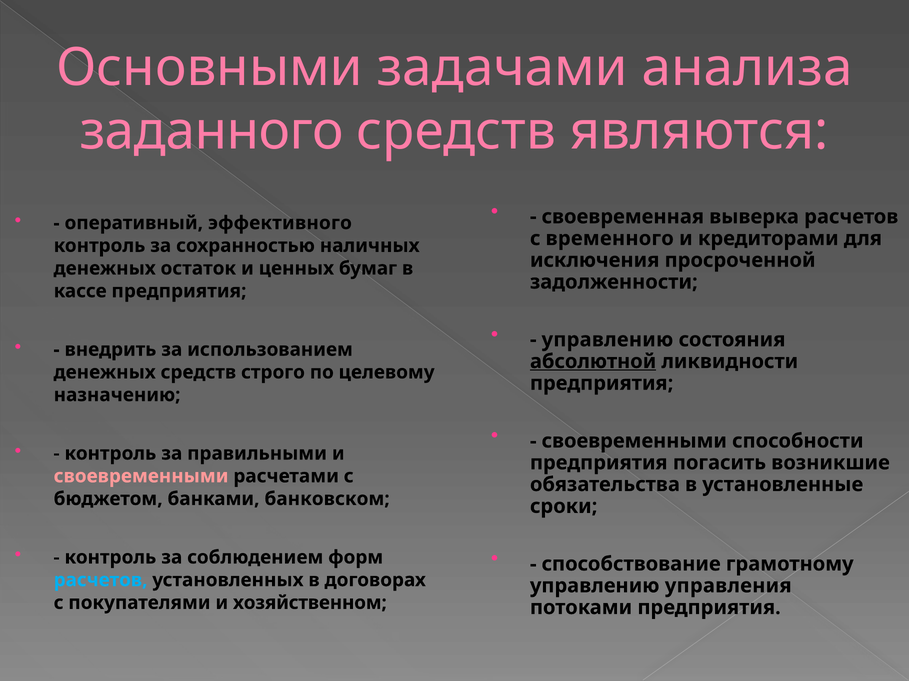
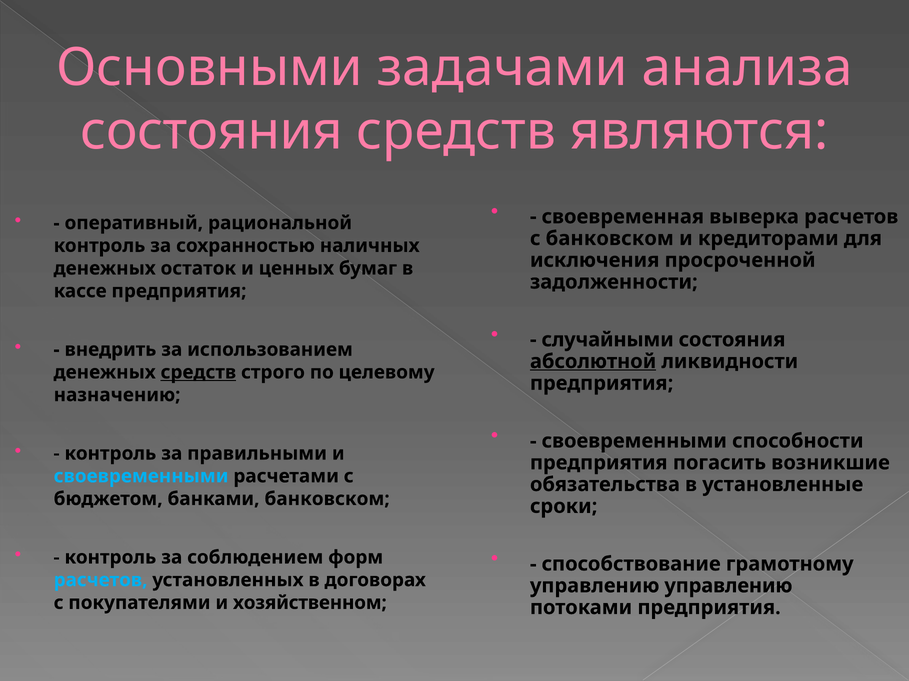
заданного at (212, 132): заданного -> состояния
эффективного: эффективного -> рациональной
с временного: временного -> банковском
управлению at (607, 340): управлению -> случайными
средств at (198, 373) underline: none -> present
своевременными at (141, 477) colour: pink -> light blue
управлению управления: управления -> управлению
